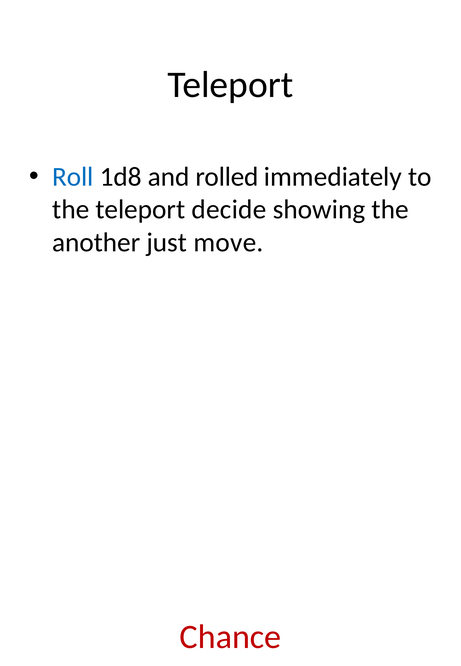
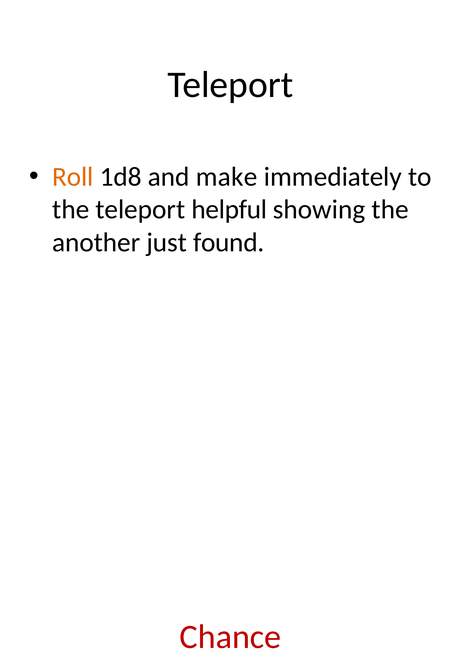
Roll colour: blue -> orange
rolled: rolled -> make
decide: decide -> helpful
move: move -> found
